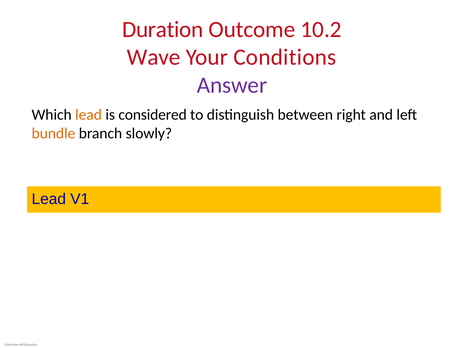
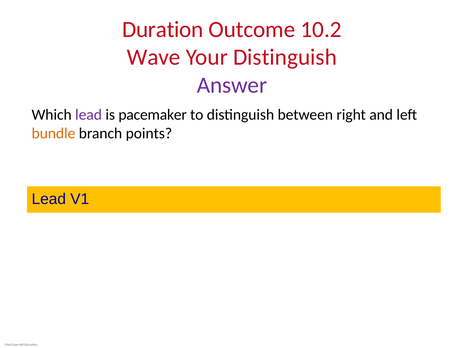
Your Conditions: Conditions -> Distinguish
lead at (89, 115) colour: orange -> purple
considered: considered -> pacemaker
slowly: slowly -> points
